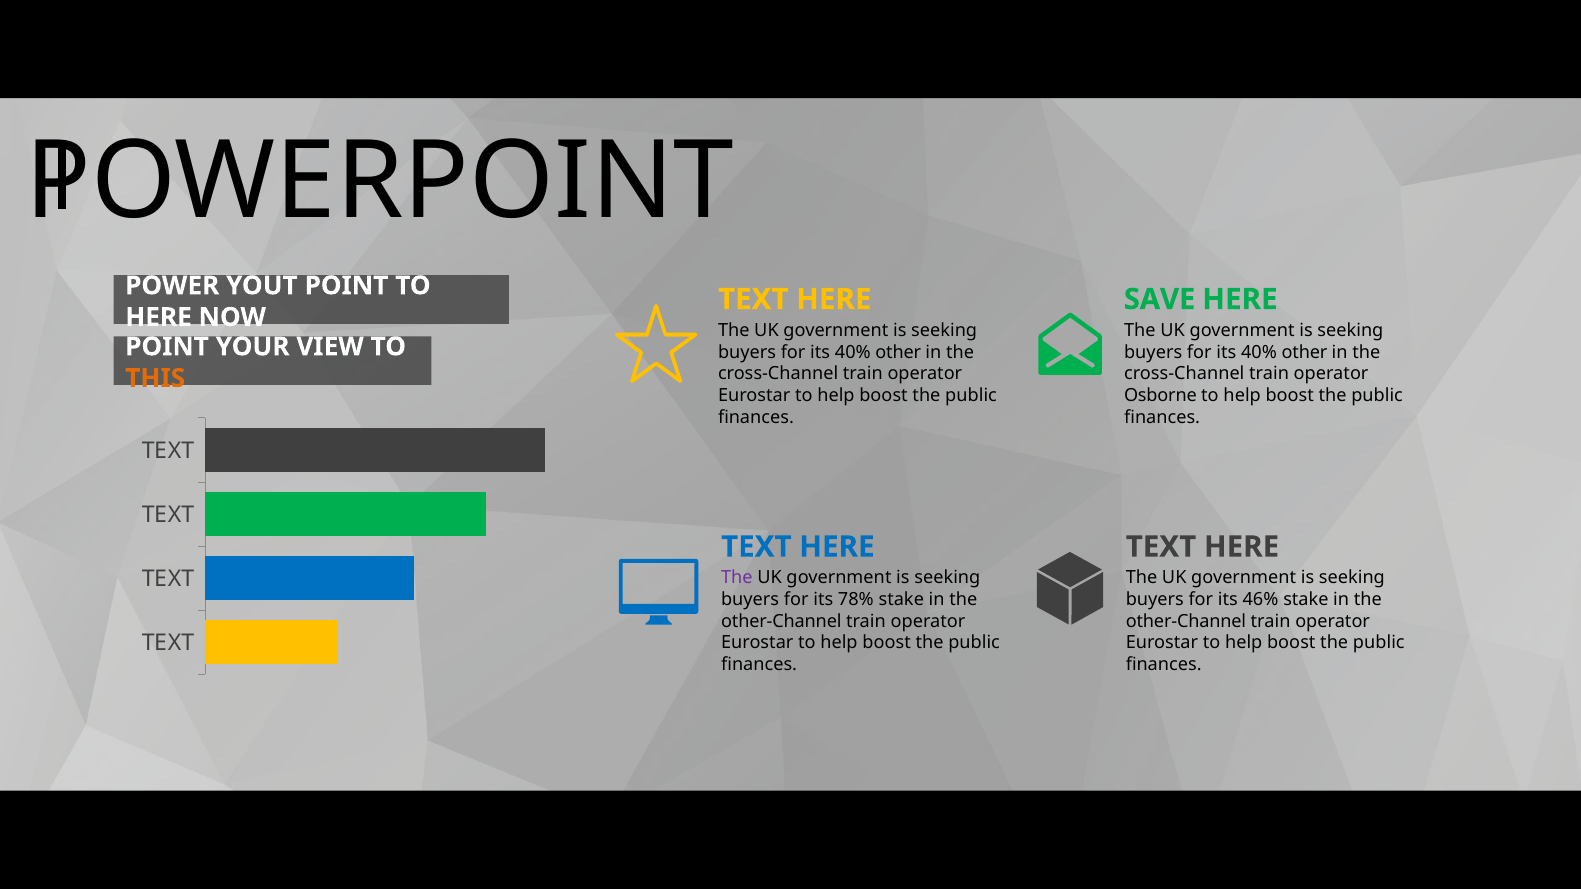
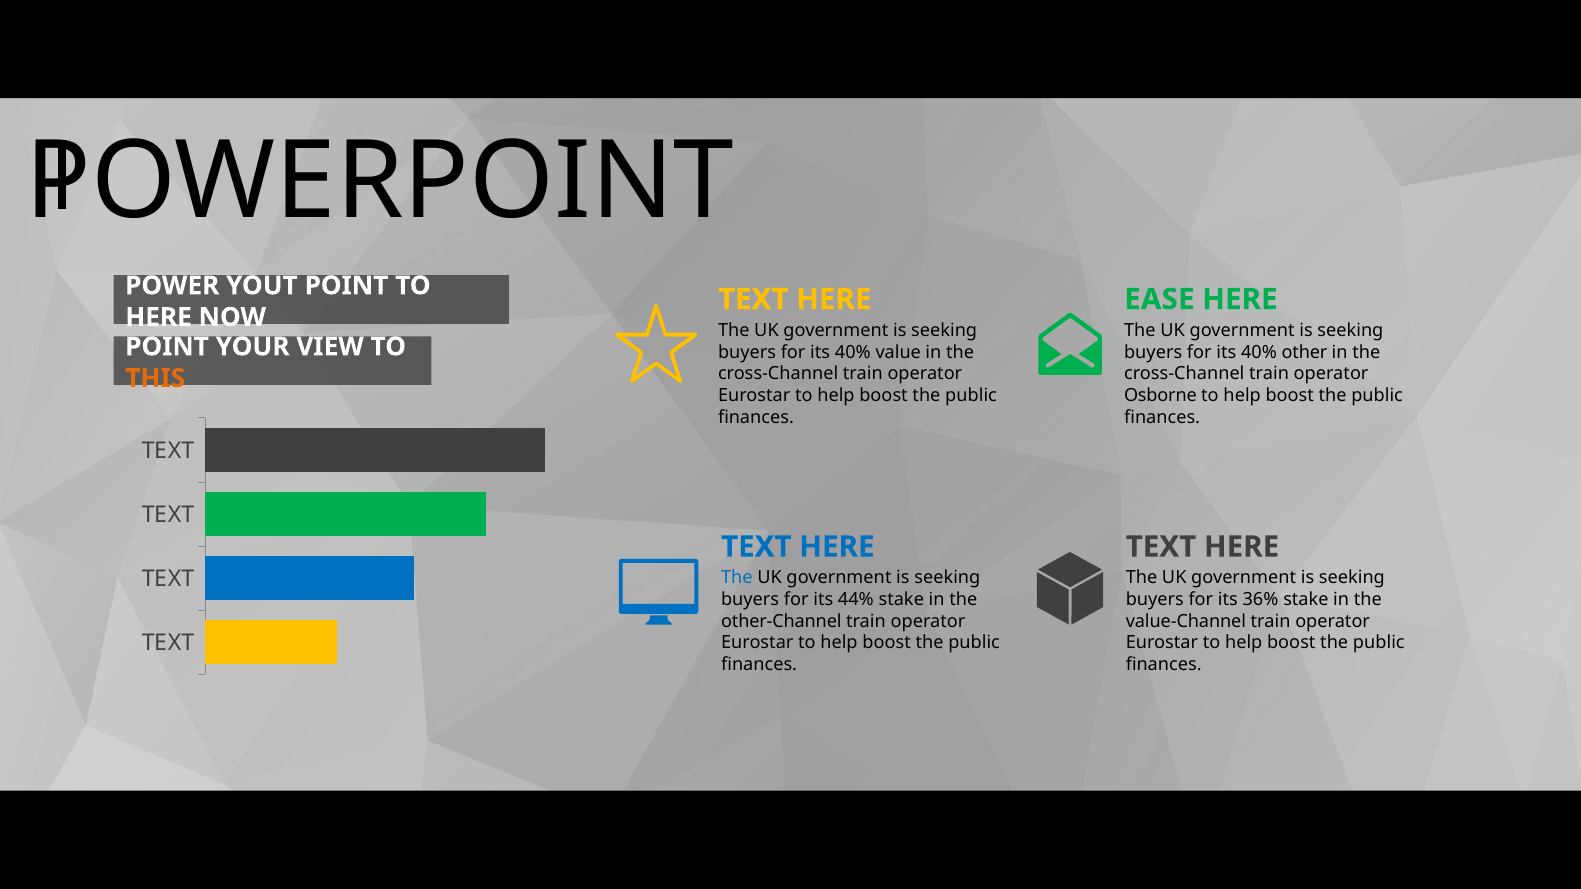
SAVE: SAVE -> EASE
other at (898, 352): other -> value
The at (737, 578) colour: purple -> blue
78%: 78% -> 44%
46%: 46% -> 36%
other-Channel at (1186, 622): other-Channel -> value-Channel
